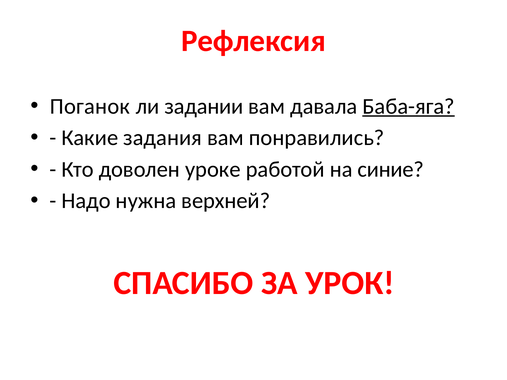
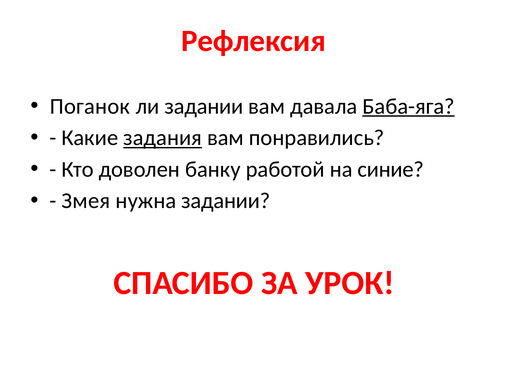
задания underline: none -> present
уроке: уроке -> банку
Надо: Надо -> Змея
нужна верхней: верхней -> задании
